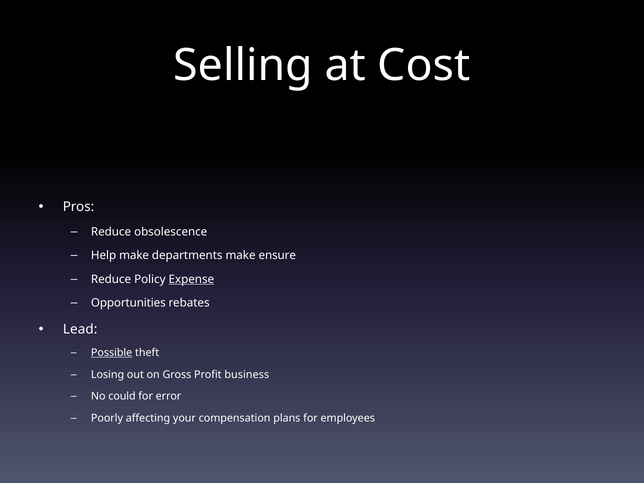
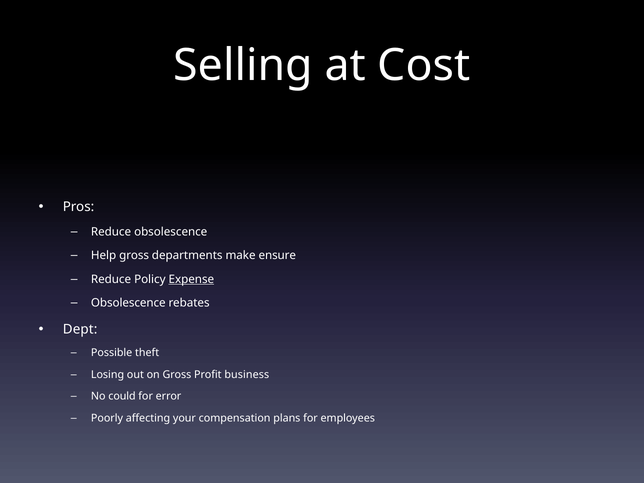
Help make: make -> gross
Opportunities at (128, 303): Opportunities -> Obsolescence
Lead: Lead -> Dept
Possible underline: present -> none
